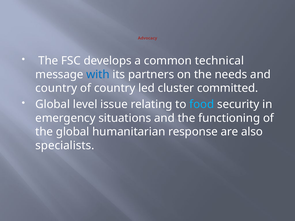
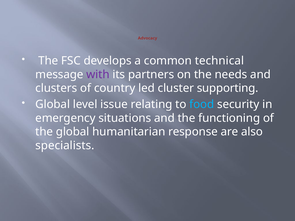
with colour: blue -> purple
country at (56, 88): country -> clusters
committed: committed -> supporting
